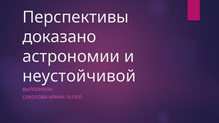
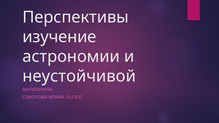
доказано: доказано -> изучение
